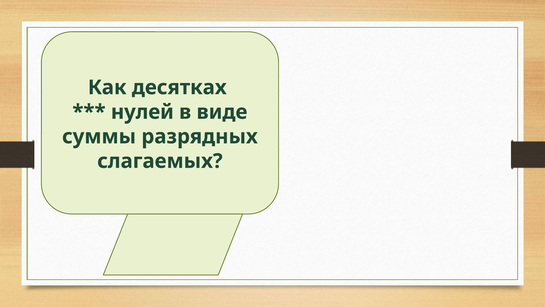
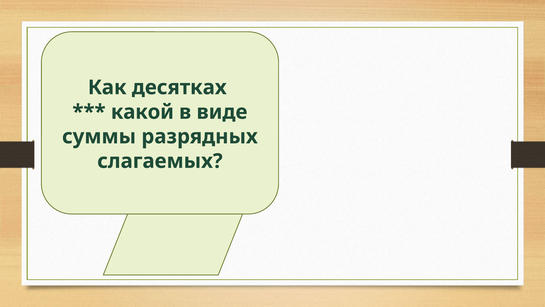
нулей: нулей -> какой
